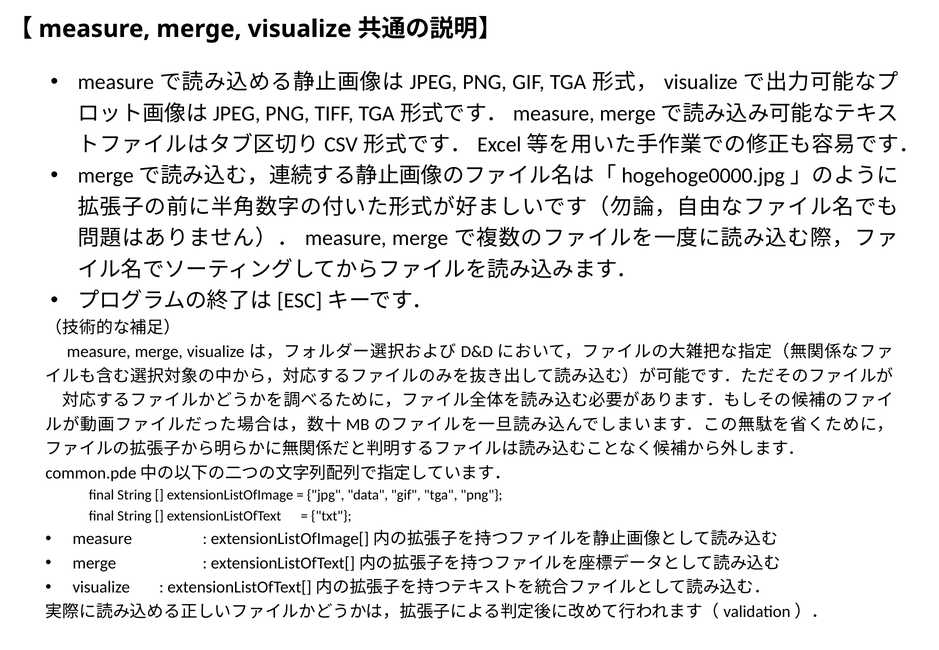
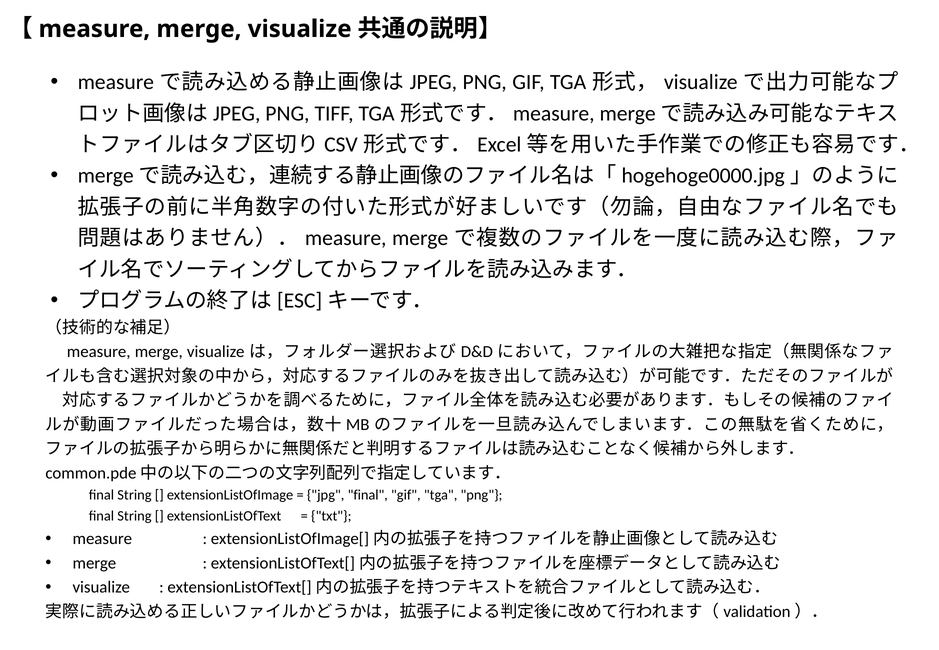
jpg data: data -> final
